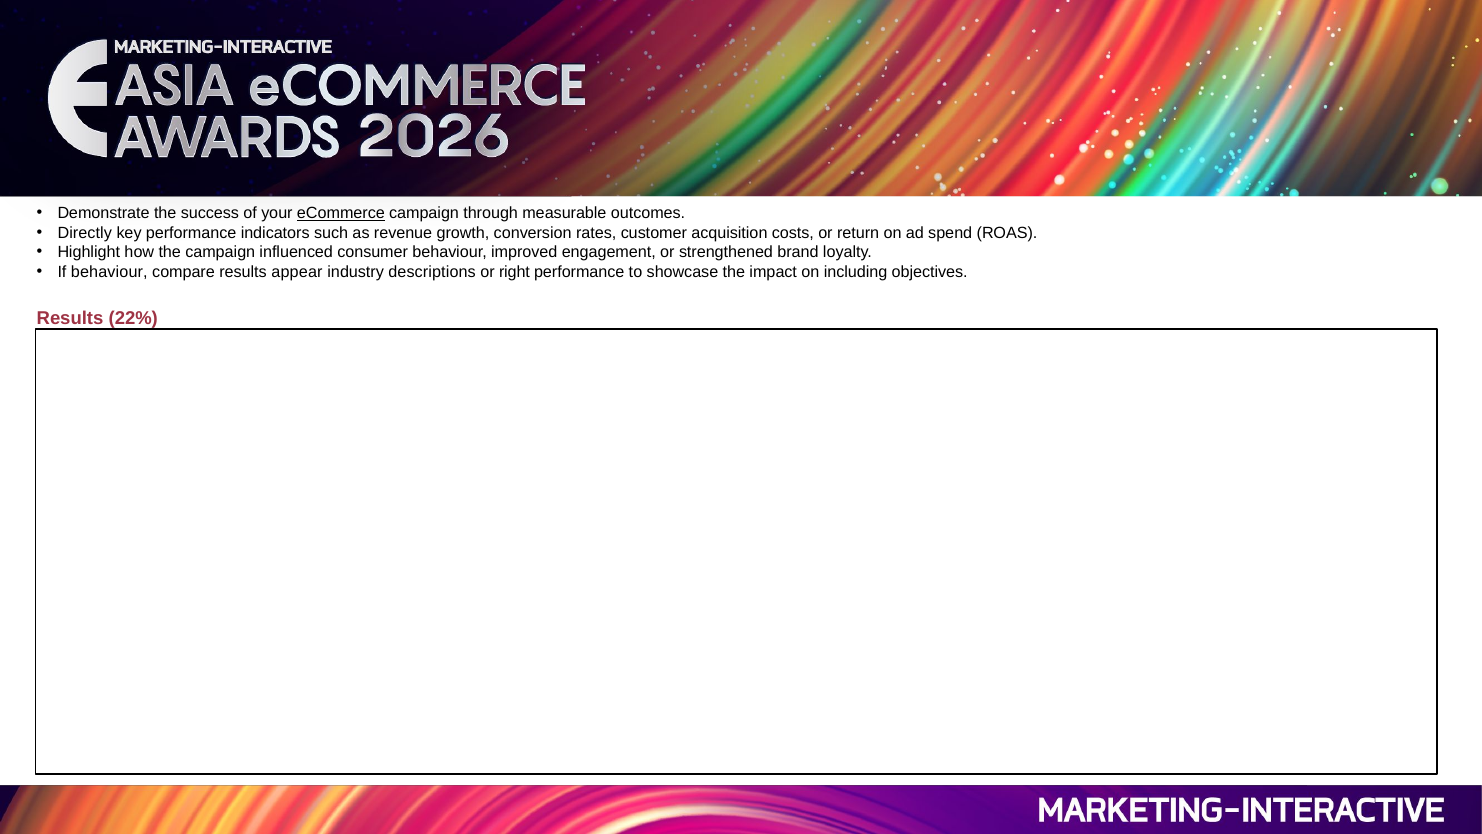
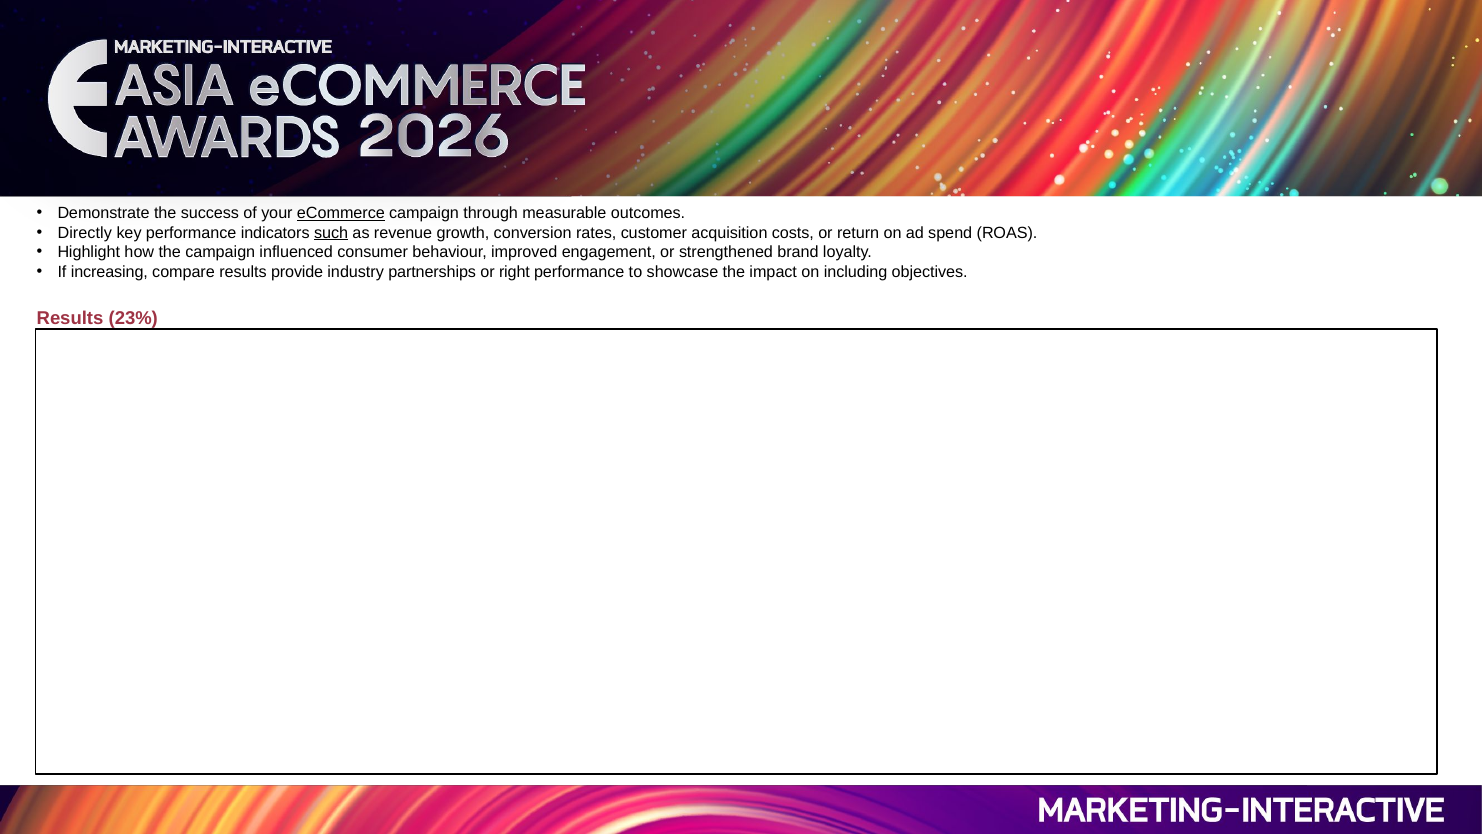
such underline: none -> present
If behaviour: behaviour -> increasing
appear: appear -> provide
descriptions: descriptions -> partnerships
22%: 22% -> 23%
